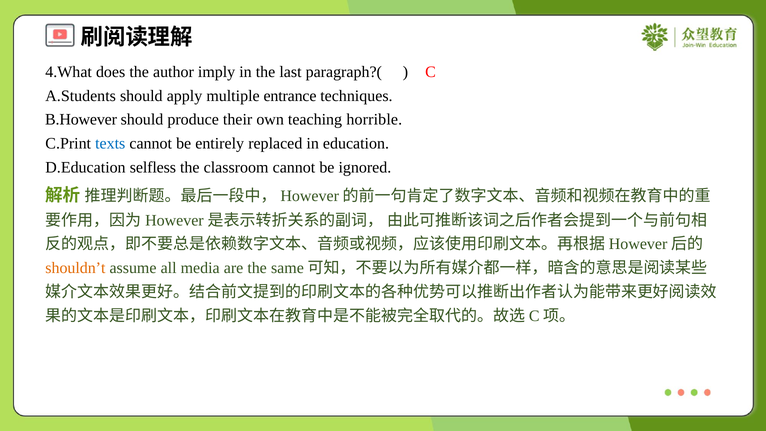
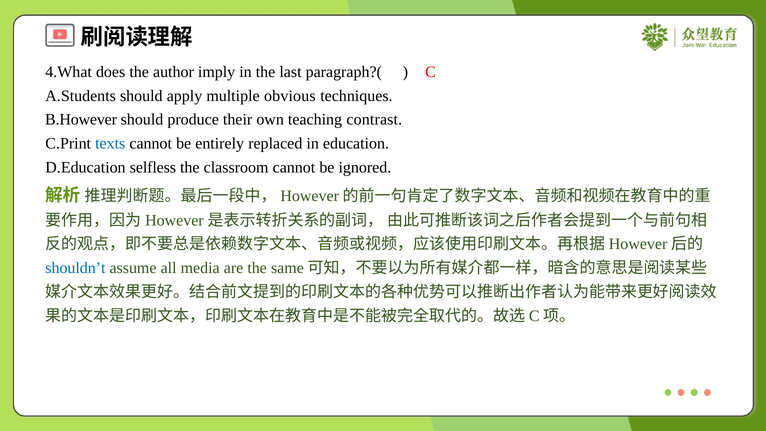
entrance: entrance -> obvious
horrible: horrible -> contrast
shouldn’t colour: orange -> blue
